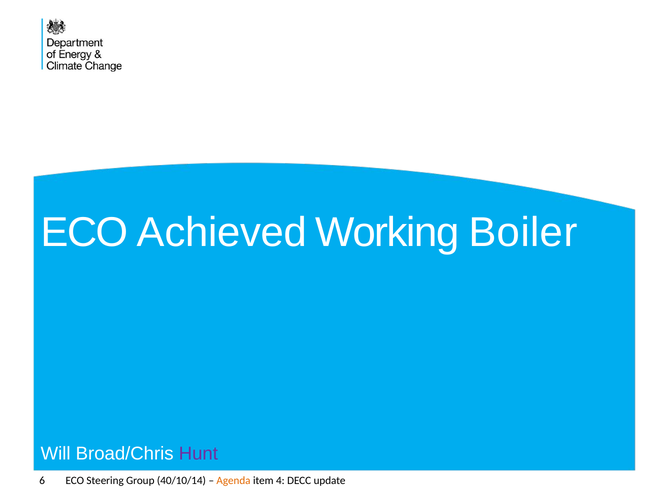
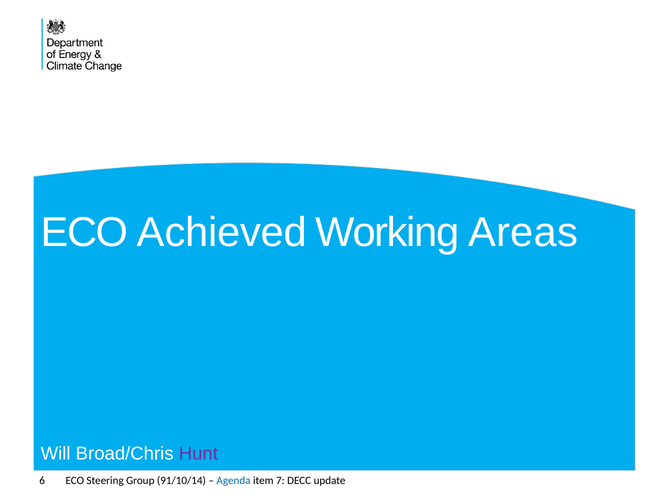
Boiler: Boiler -> Areas
40/10/14: 40/10/14 -> 91/10/14
Agenda colour: orange -> blue
4: 4 -> 7
